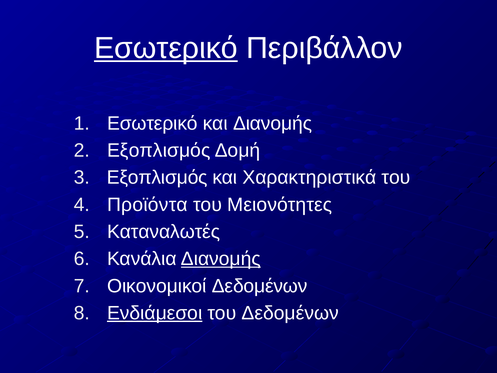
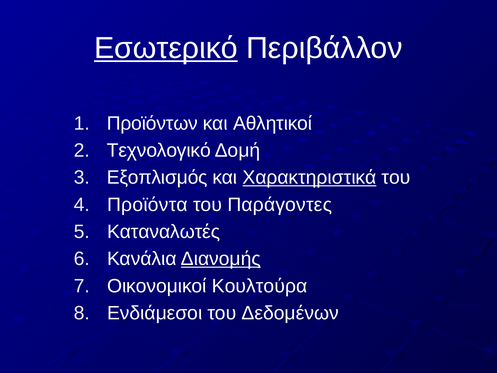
Εσωτερικό at (152, 123): Εσωτερικό -> Προϊόντων
και Διανομής: Διανομής -> Αθλητικοί
Εξοπλισμός at (159, 150): Εξοπλισμός -> Τεχνολογικό
Χαρακτηριστικά underline: none -> present
Μειονότητες: Μειονότητες -> Παράγοντες
Οικονομικοί Δεδομένων: Δεδομένων -> Κουλτούρα
Ενδιάμεσοι underline: present -> none
